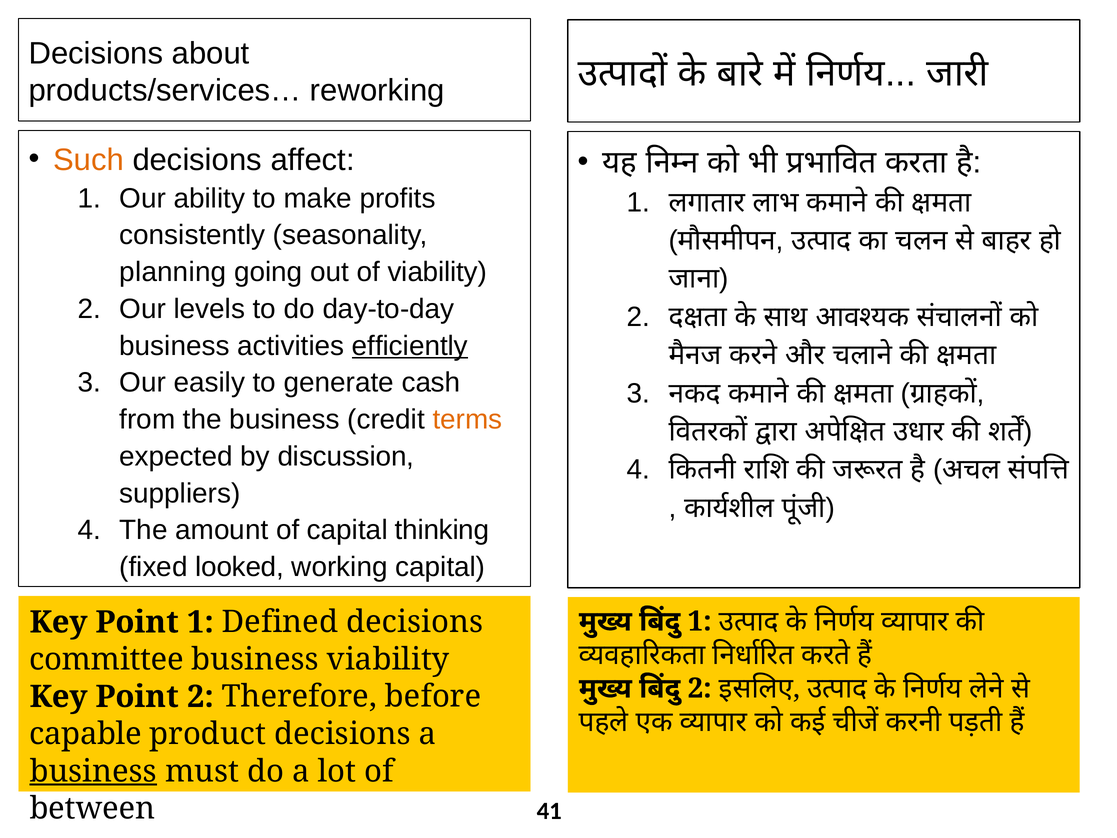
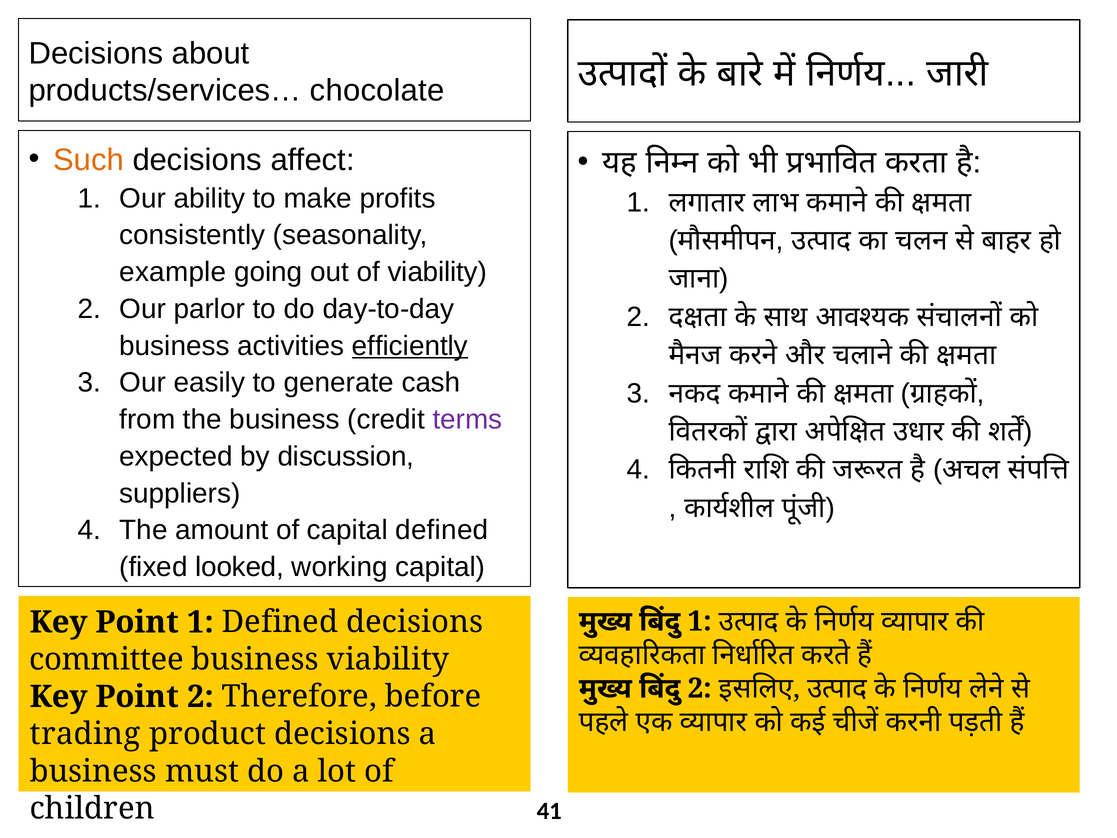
reworking: reworking -> chocolate
planning: planning -> example
levels: levels -> parlor
terms colour: orange -> purple
capital thinking: thinking -> defined
capable: capable -> trading
business at (93, 771) underline: present -> none
between: between -> children
